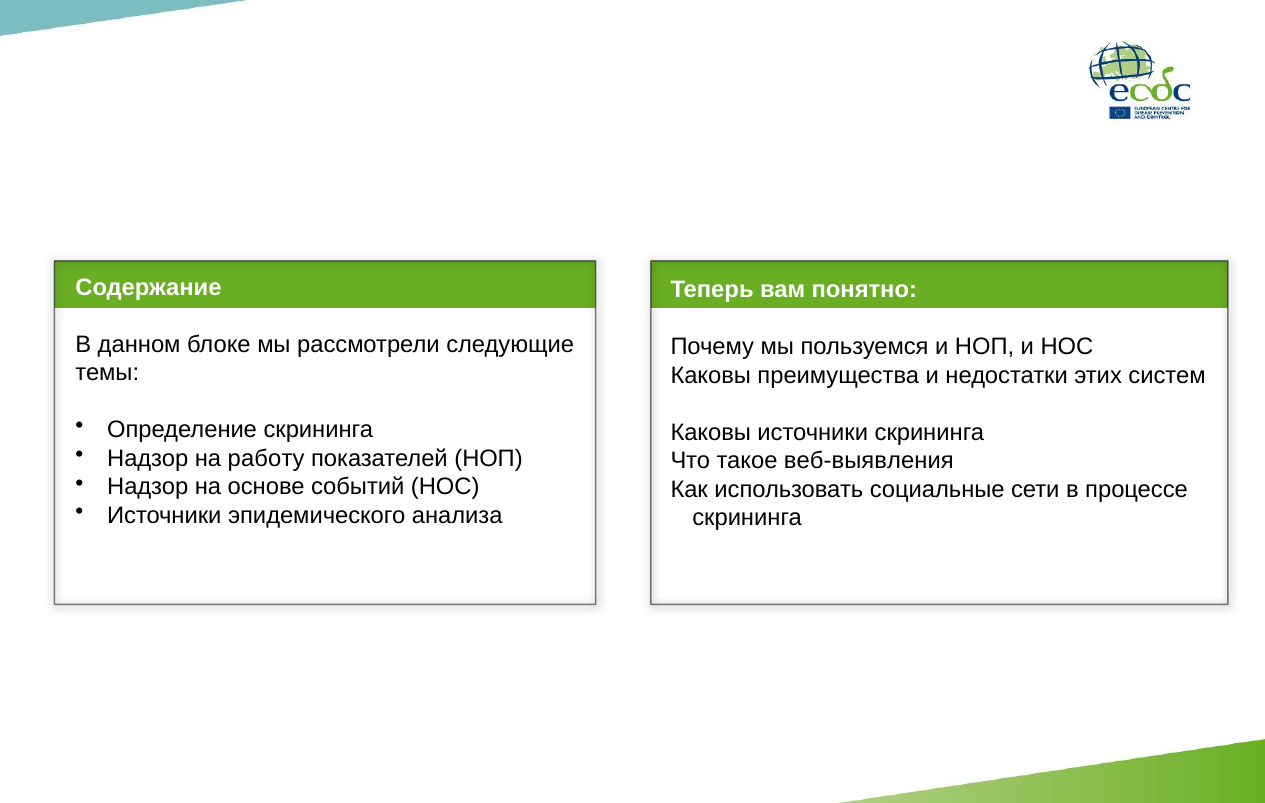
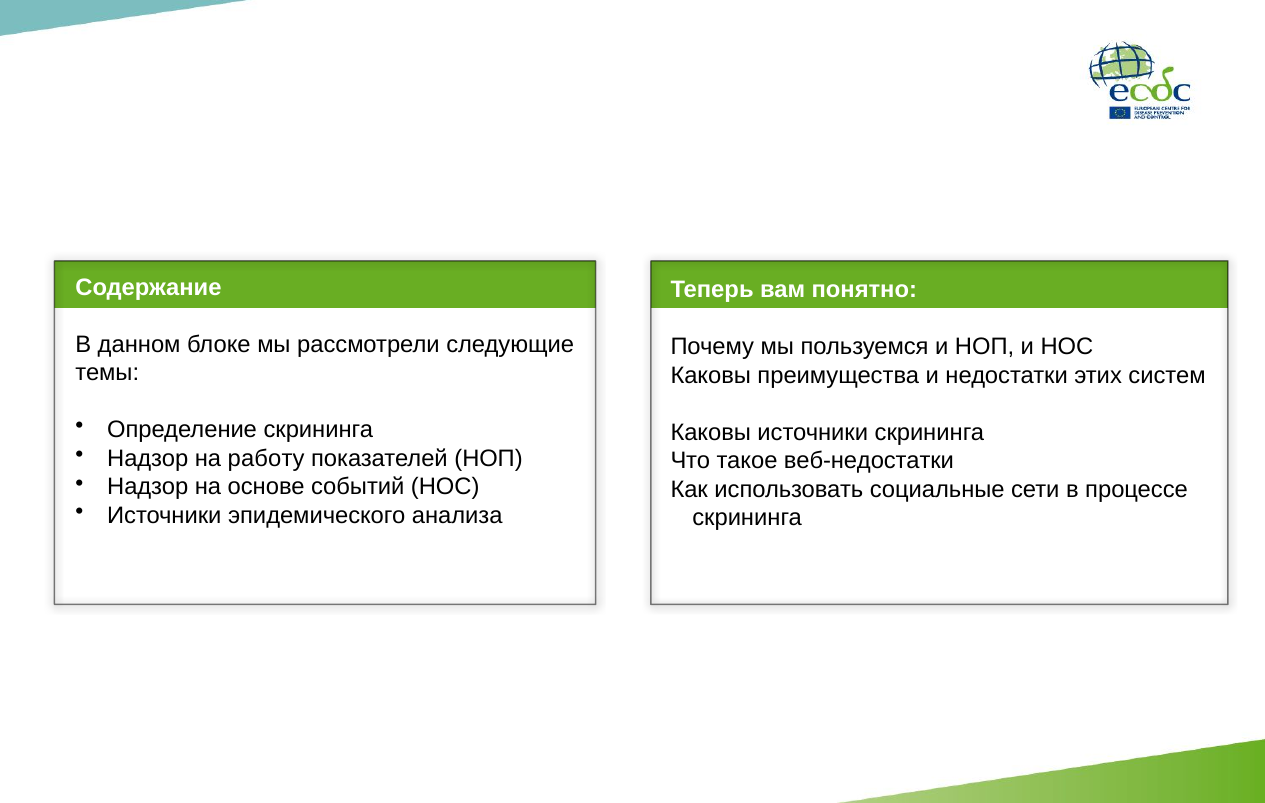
веб-выявления: веб-выявления -> веб-недостатки
